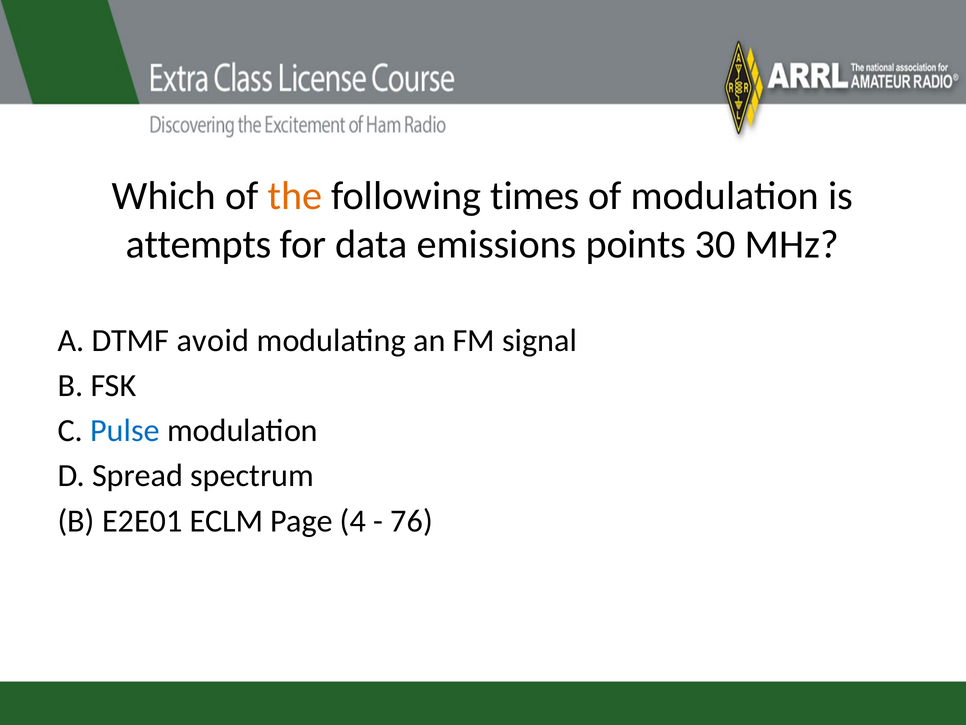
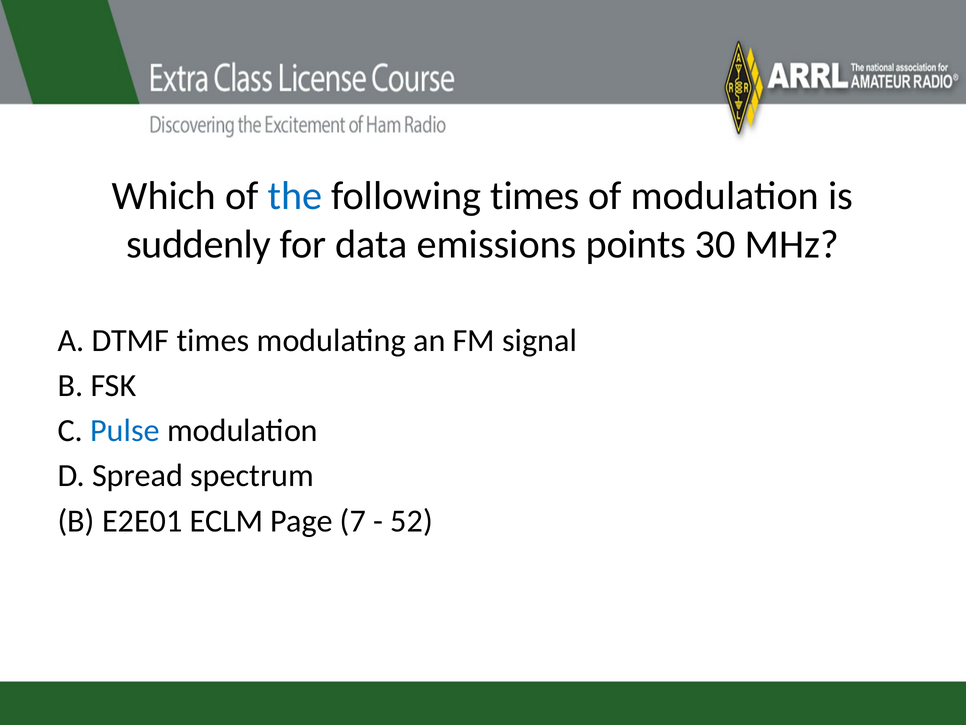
the colour: orange -> blue
attempts: attempts -> suddenly
DTMF avoid: avoid -> times
4: 4 -> 7
76: 76 -> 52
